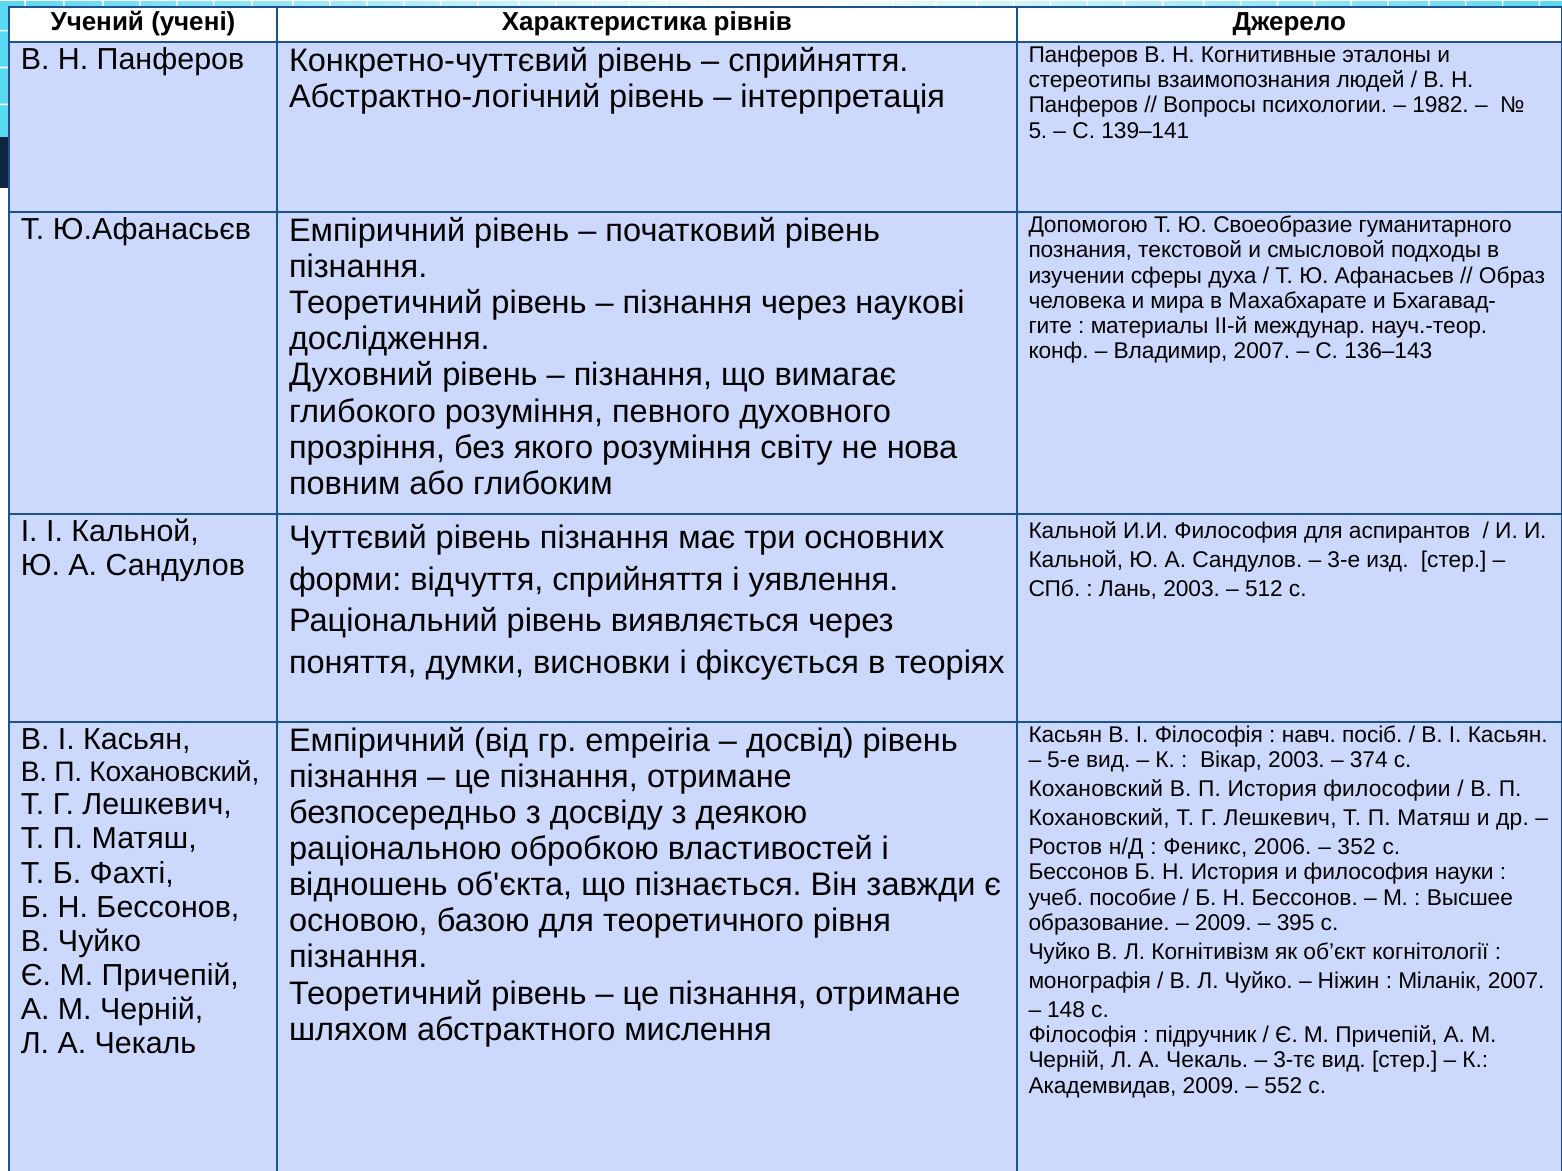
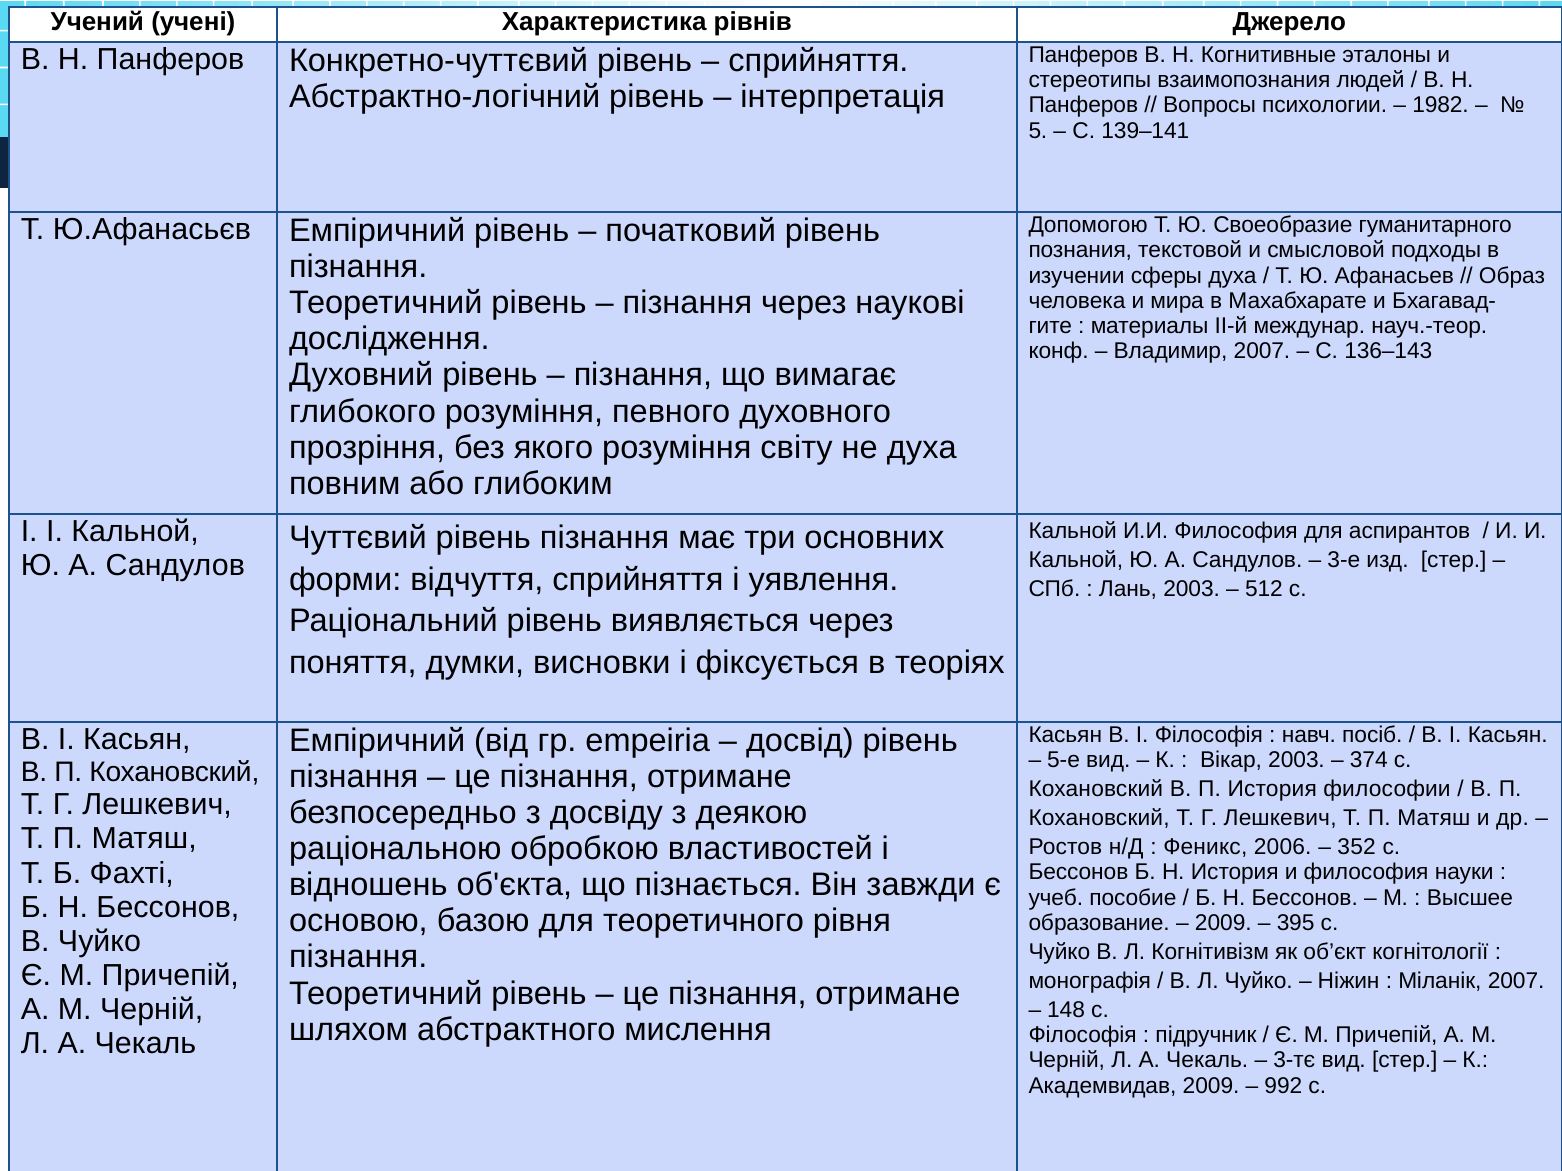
не нова: нова -> духа
552: 552 -> 992
